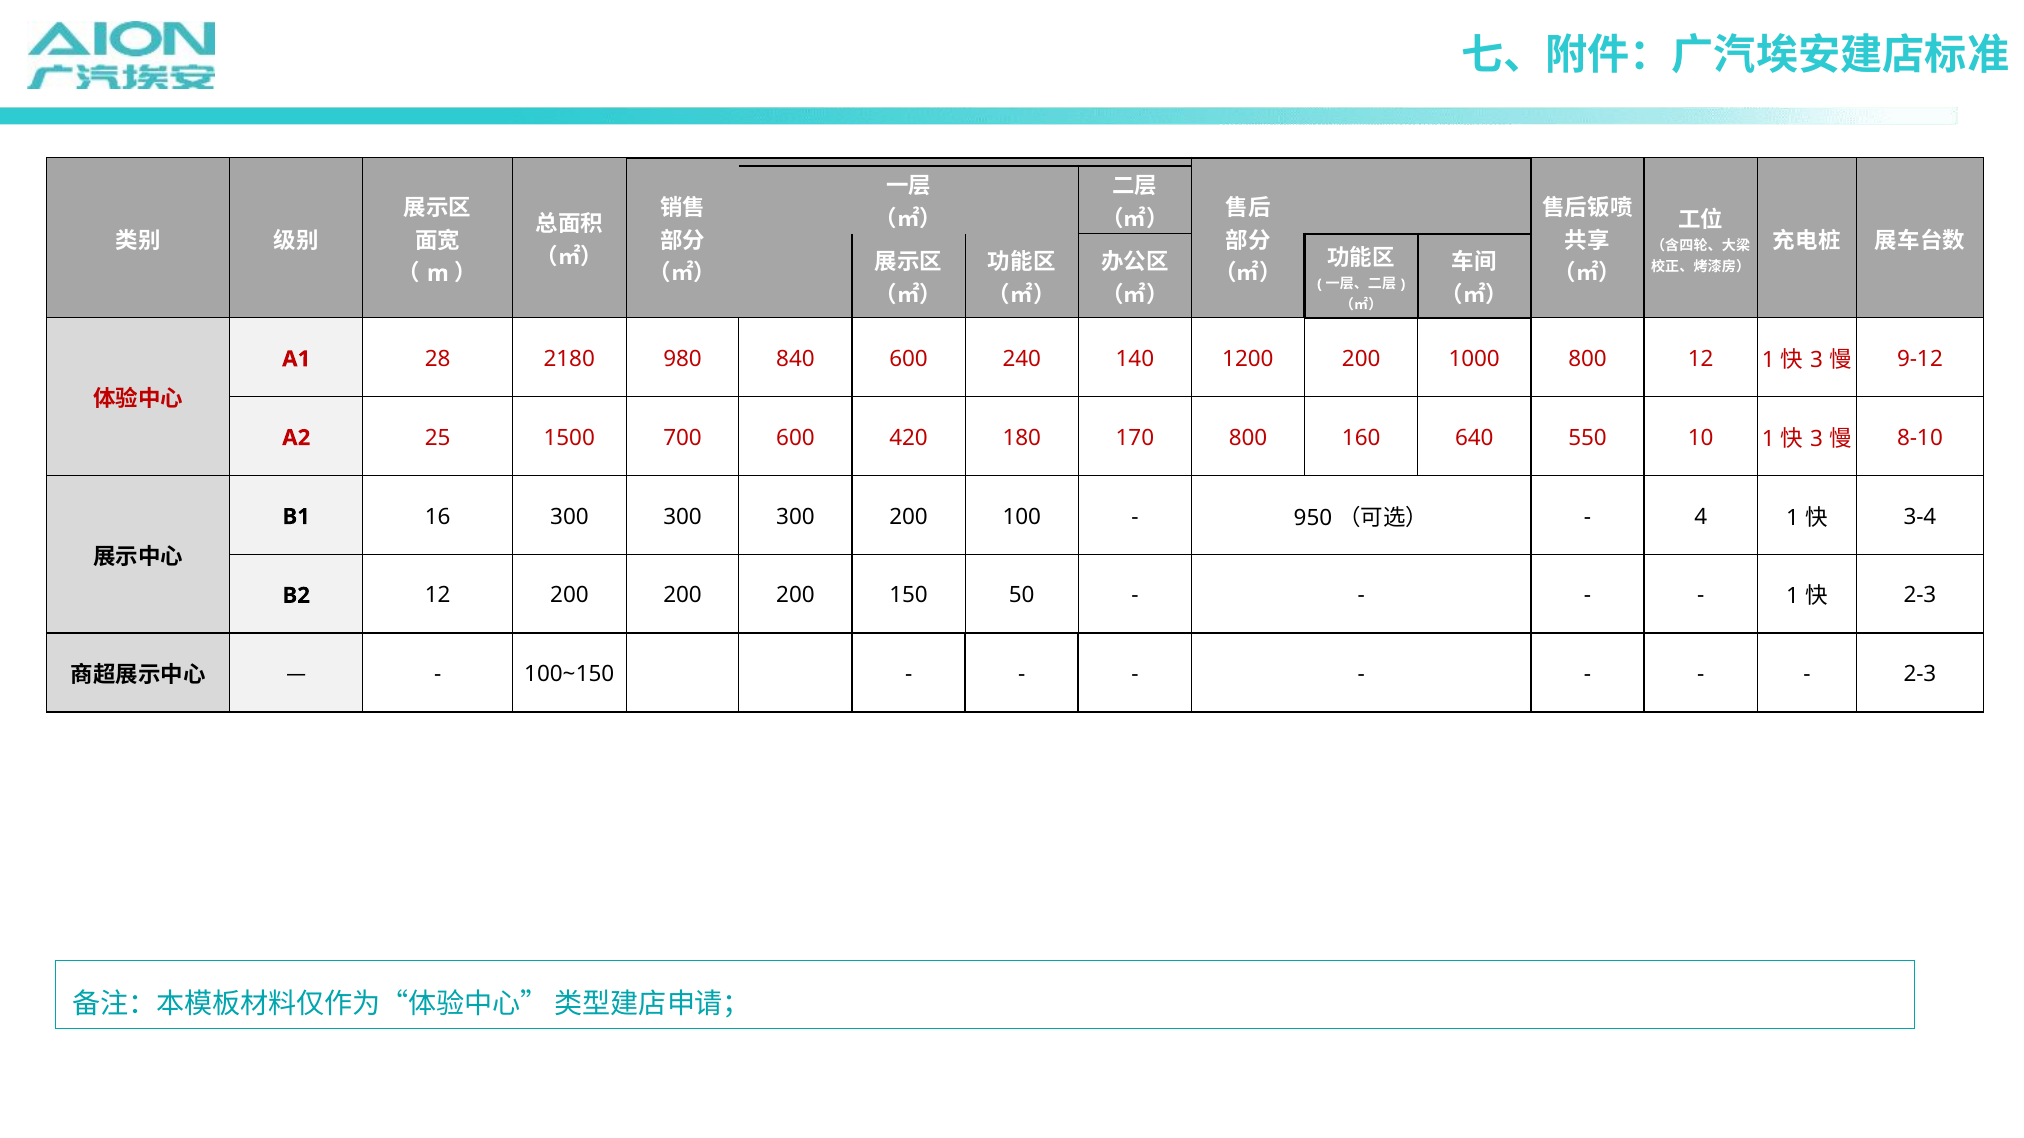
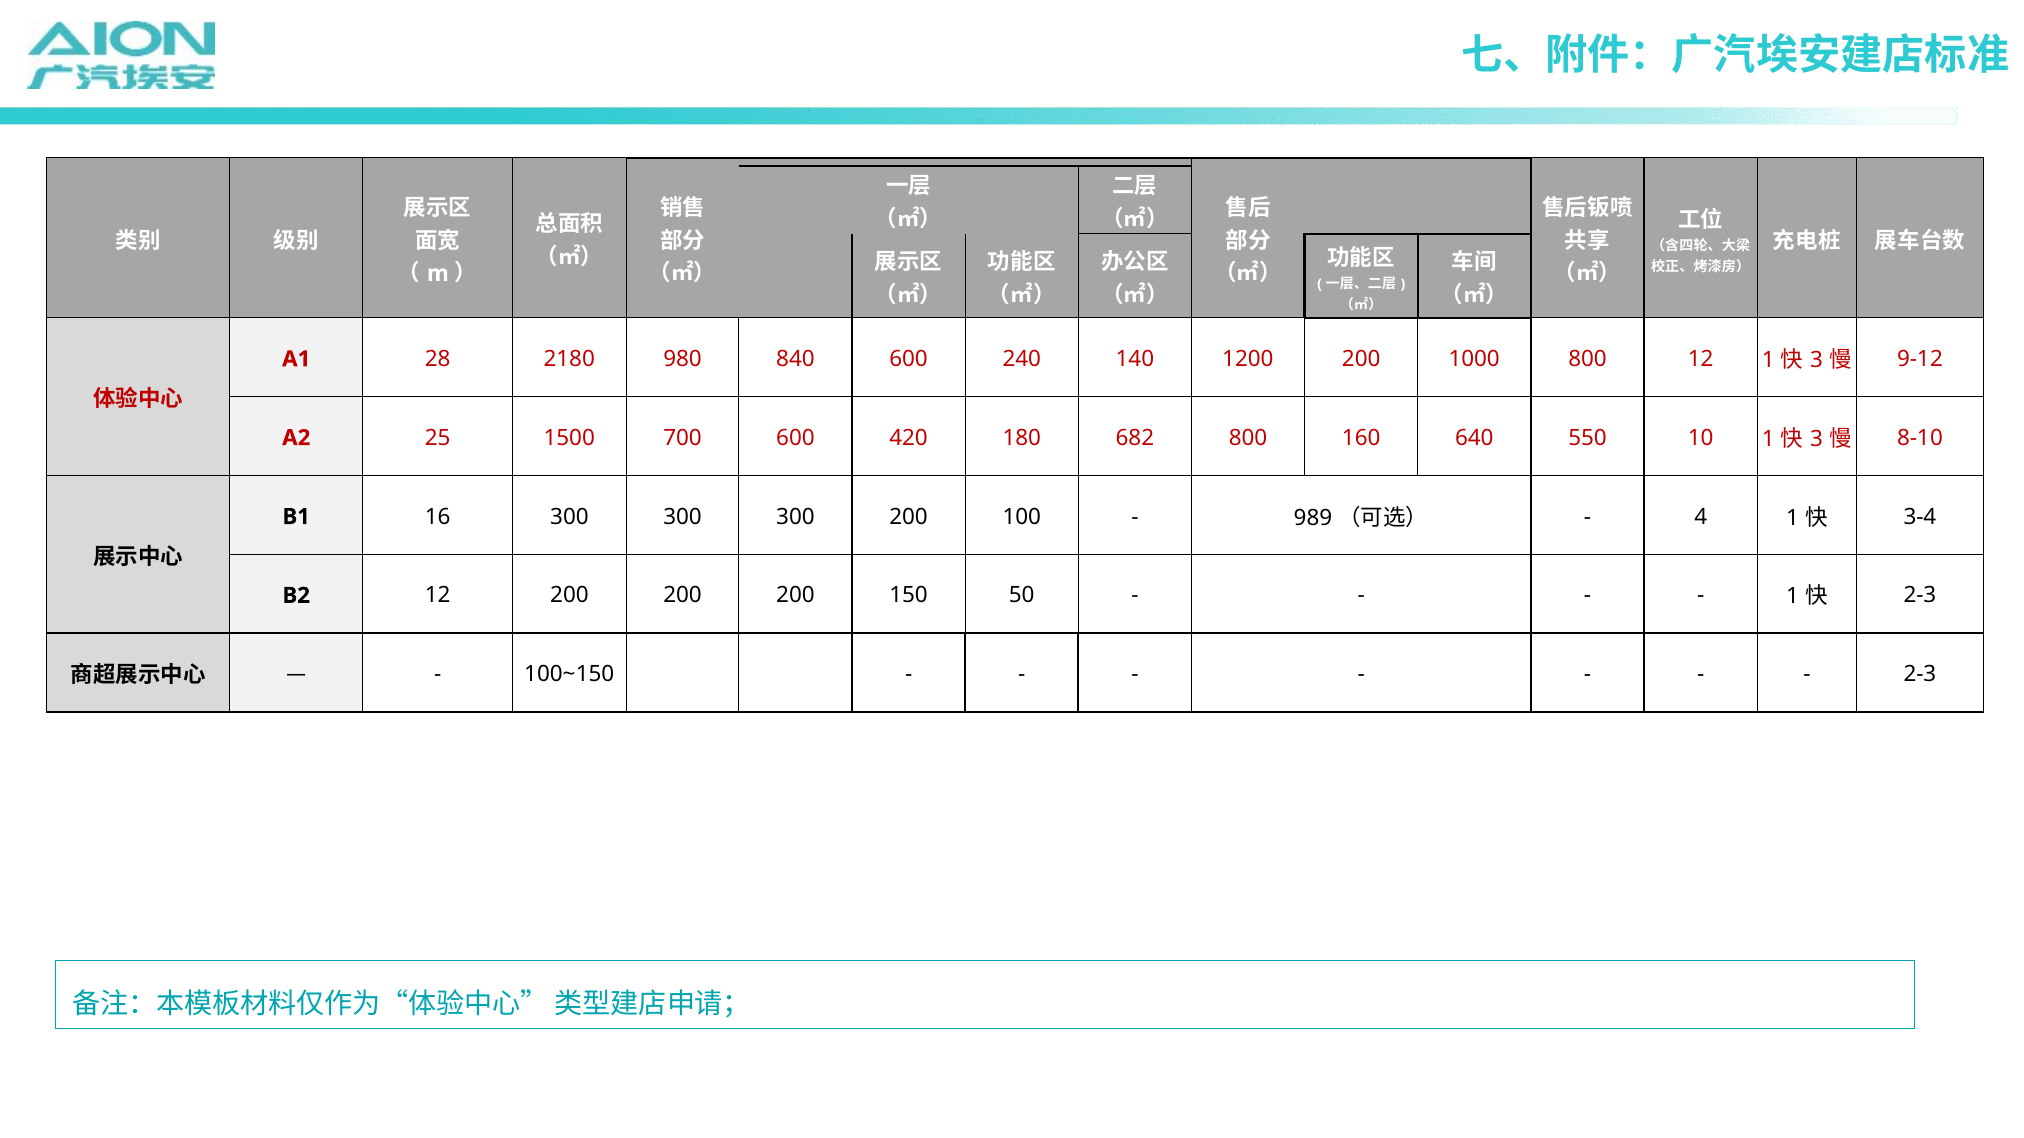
170: 170 -> 682
950: 950 -> 989
